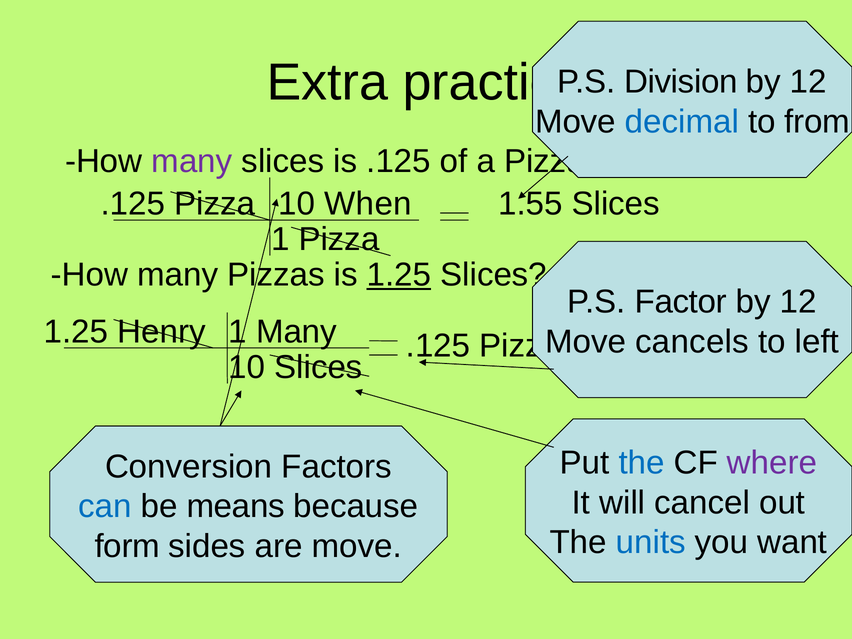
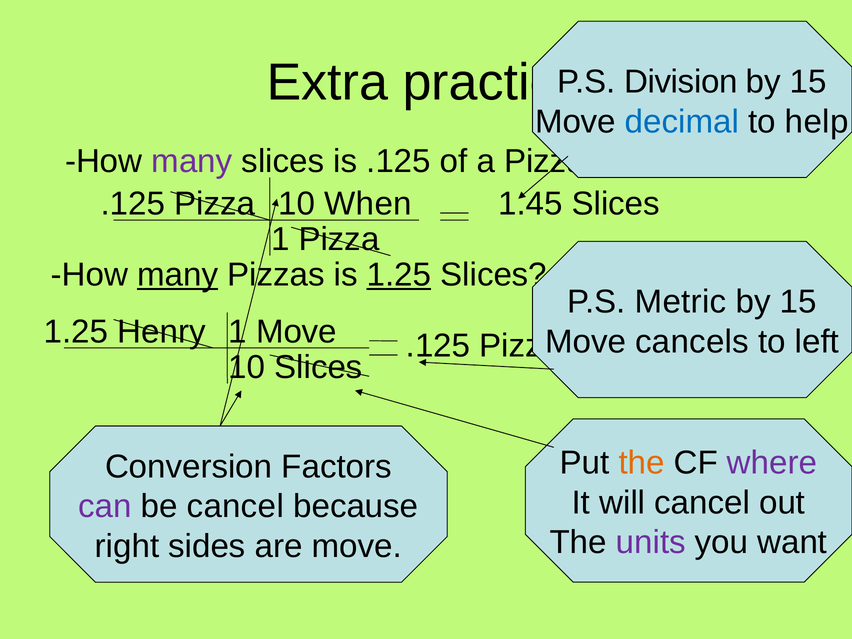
12 at (808, 82): 12 -> 15
from: from -> help
1.55: 1.55 -> 1.45
many at (178, 275) underline: none -> present
Factor: Factor -> Metric
12 at (798, 302): 12 -> 15
1 Many: Many -> Move
the at (642, 463) colour: blue -> orange
can colour: blue -> purple
be means: means -> cancel
units colour: blue -> purple
form: form -> right
